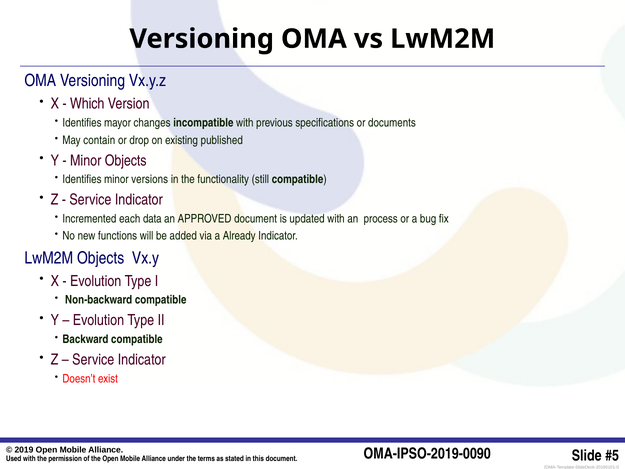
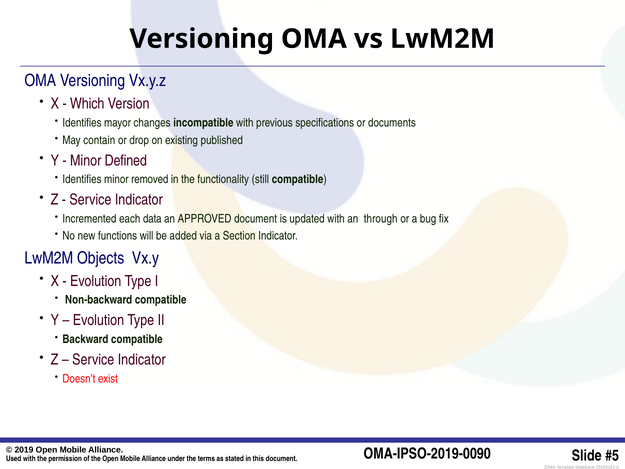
Minor Objects: Objects -> Defined
versions: versions -> removed
process: process -> through
Already: Already -> Section
